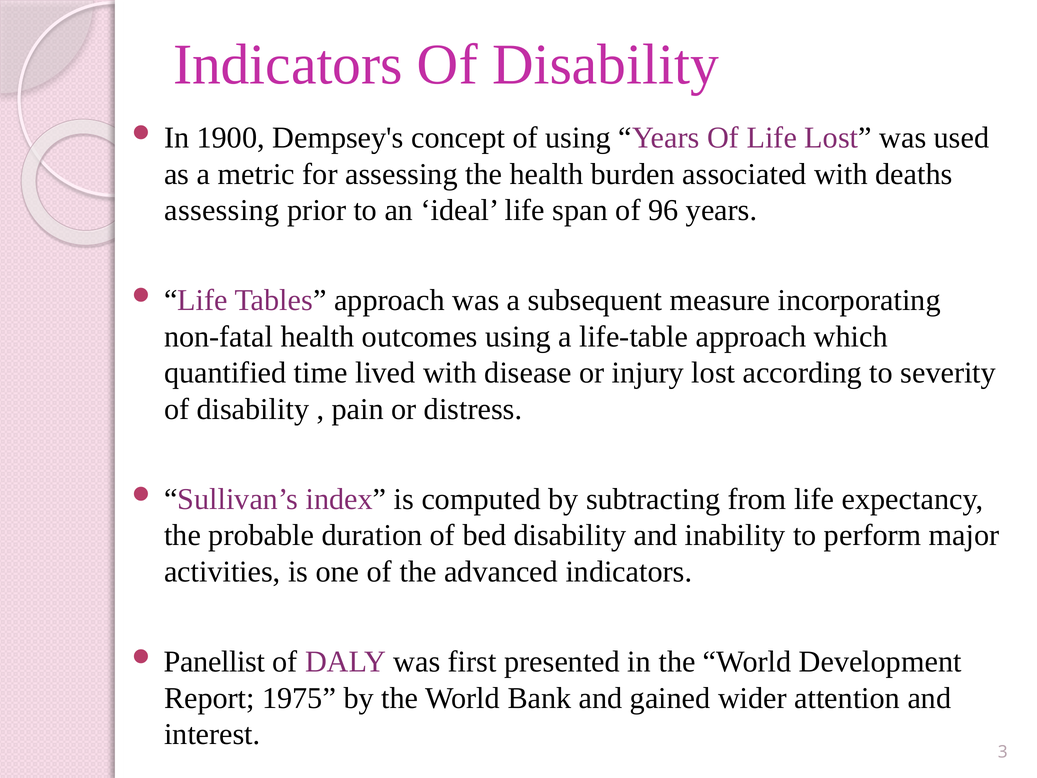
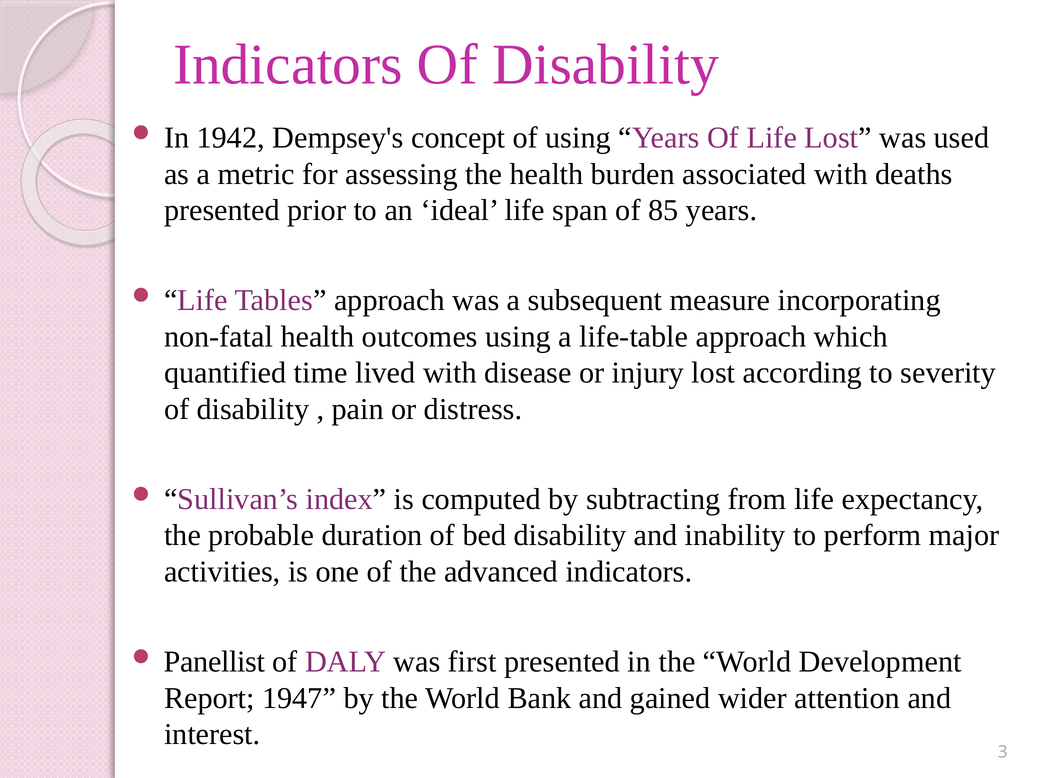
1900: 1900 -> 1942
assessing at (222, 210): assessing -> presented
96: 96 -> 85
1975: 1975 -> 1947
